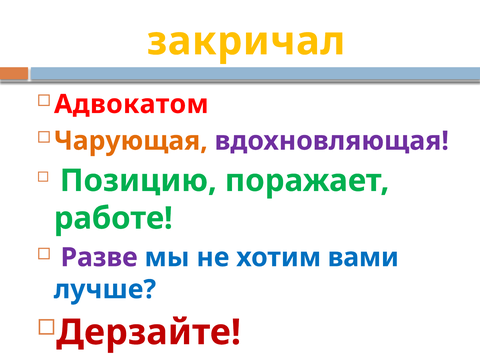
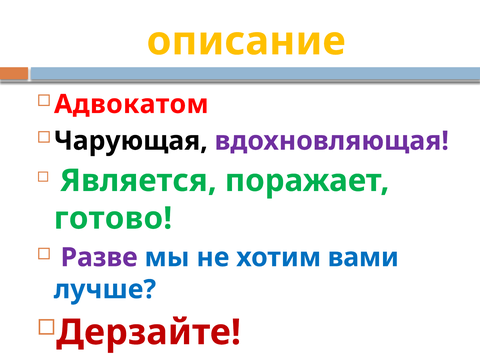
закричал: закричал -> описание
Чарующая colour: orange -> black
Позицию: Позицию -> Является
работе: работе -> готово
